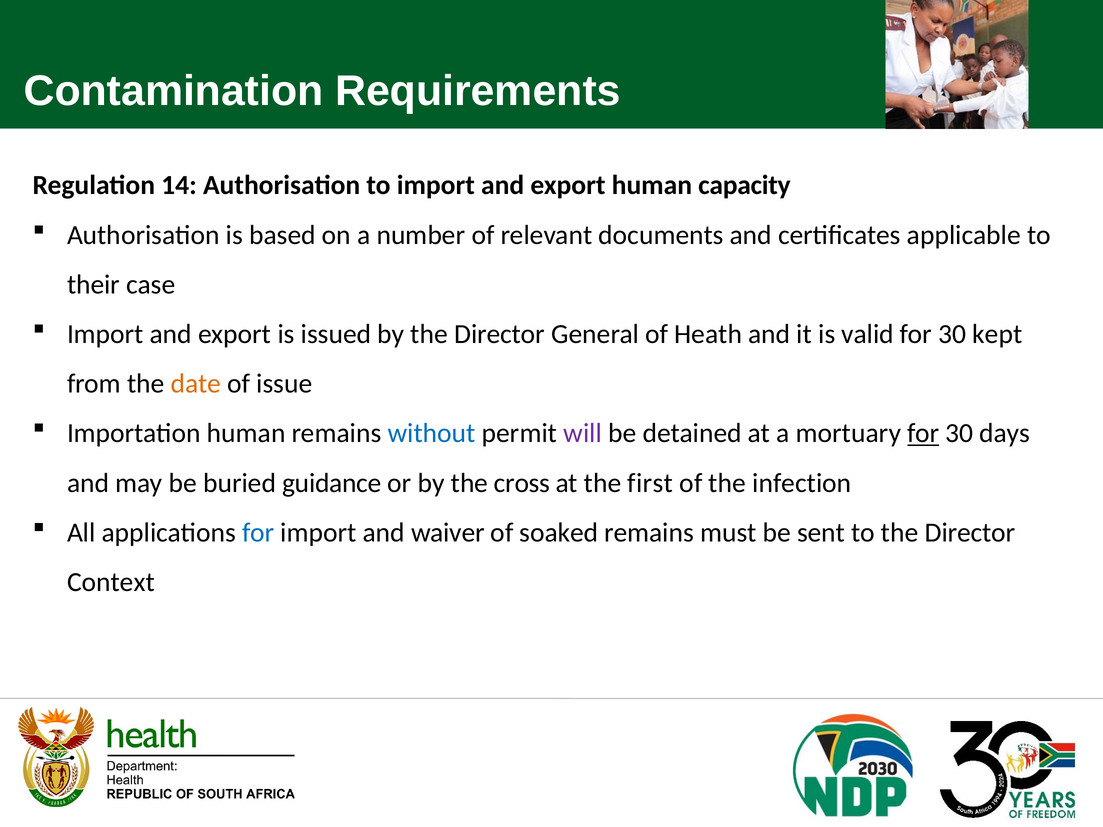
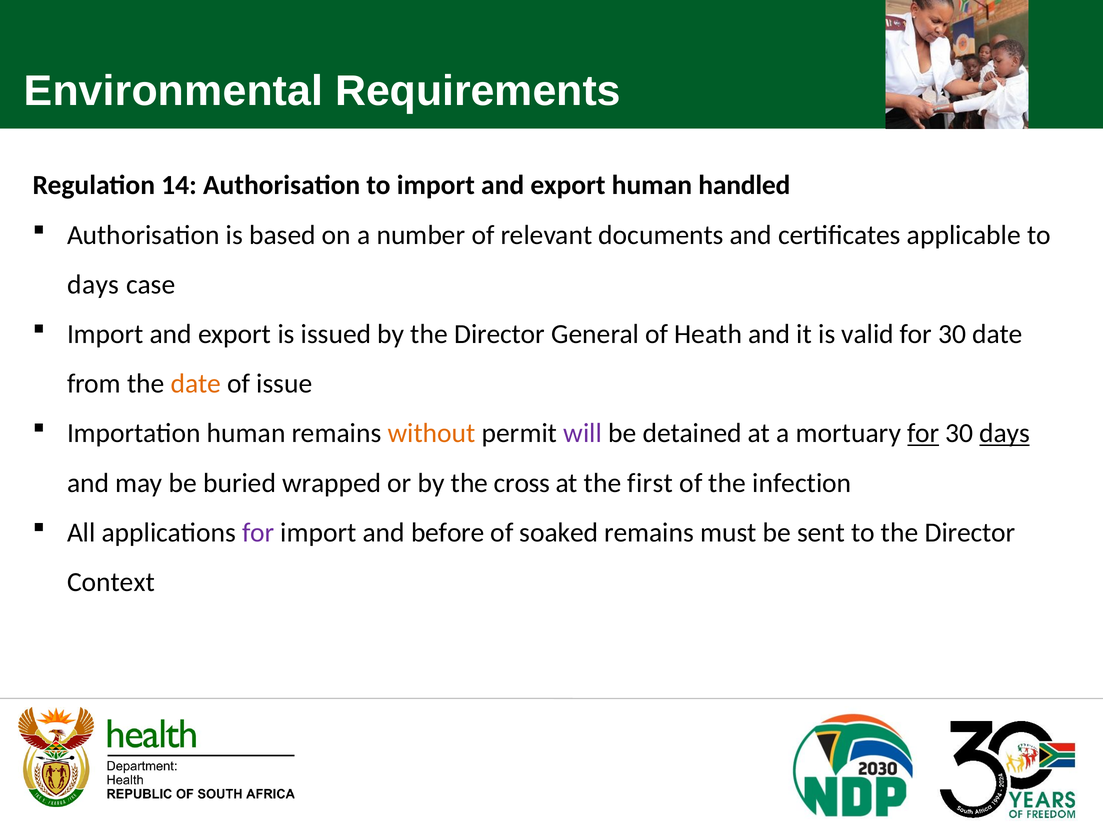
Contamination: Contamination -> Environmental
capacity: capacity -> handled
their at (93, 285): their -> days
30 kept: kept -> date
without colour: blue -> orange
days at (1005, 434) underline: none -> present
guidance: guidance -> wrapped
for at (258, 533) colour: blue -> purple
waiver: waiver -> before
